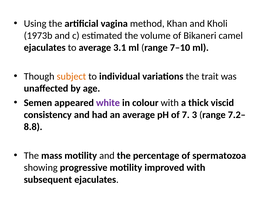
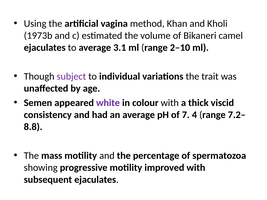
7–10: 7–10 -> 2–10
subject colour: orange -> purple
3: 3 -> 4
